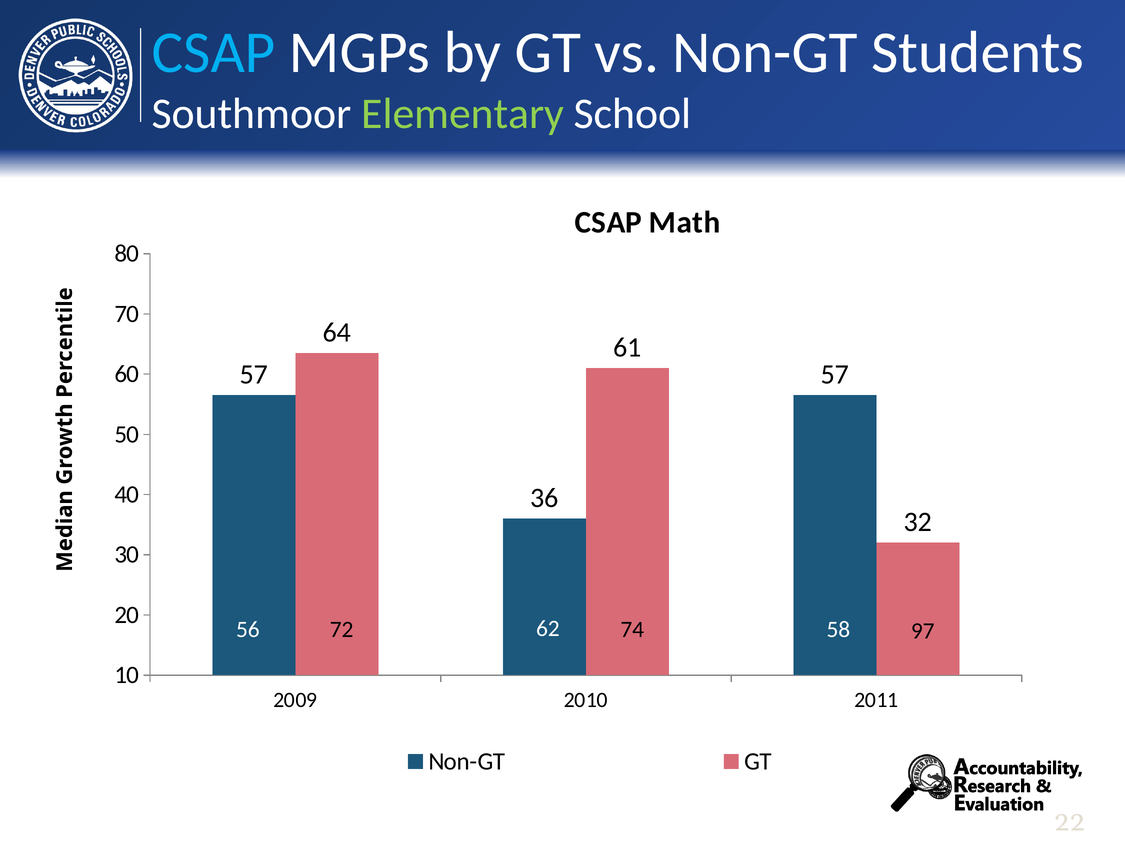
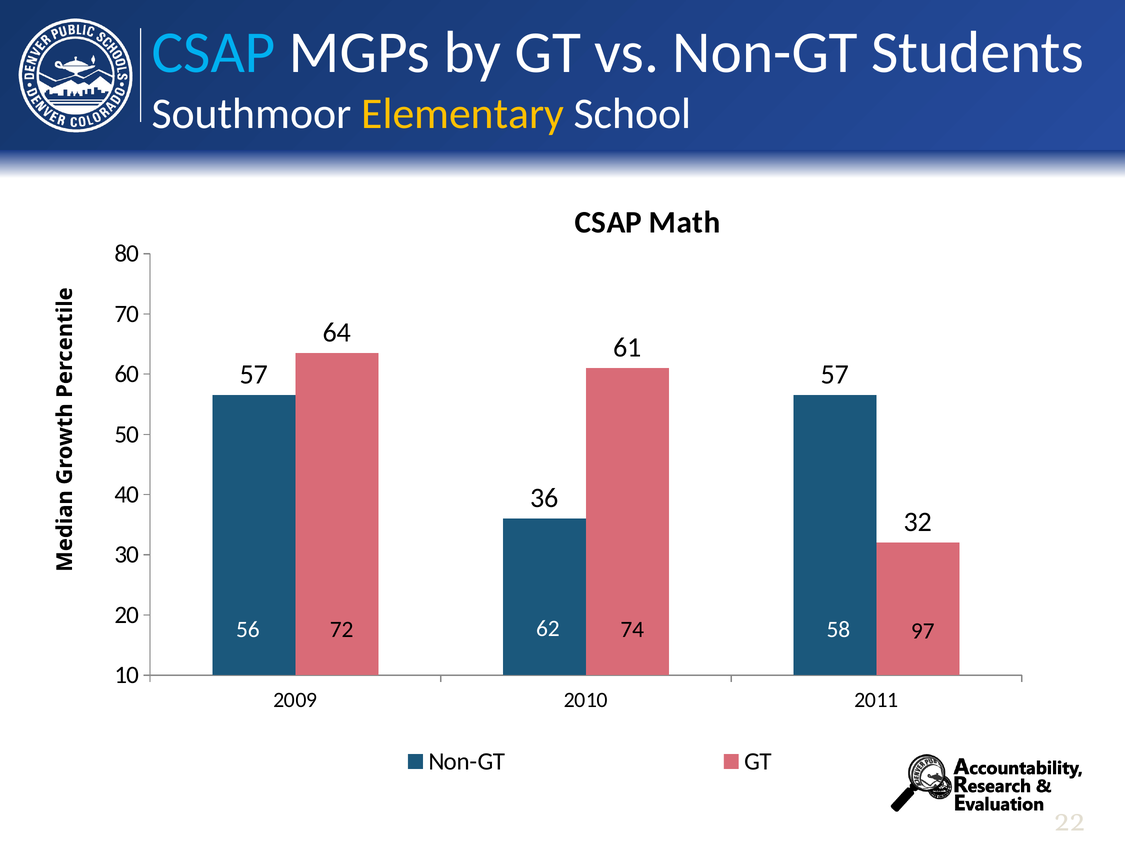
Elementary colour: light green -> yellow
